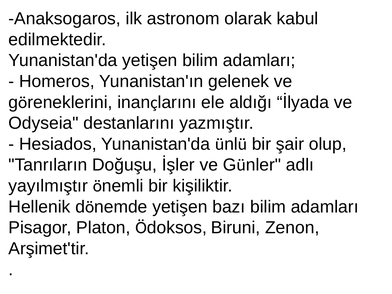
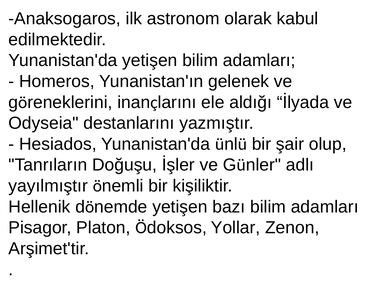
Biruni: Biruni -> Yollar
